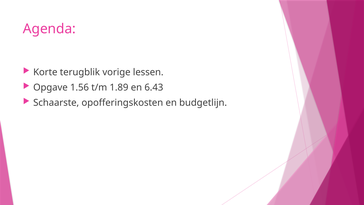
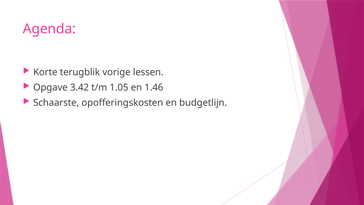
1.56: 1.56 -> 3.42
1.89: 1.89 -> 1.05
6.43: 6.43 -> 1.46
